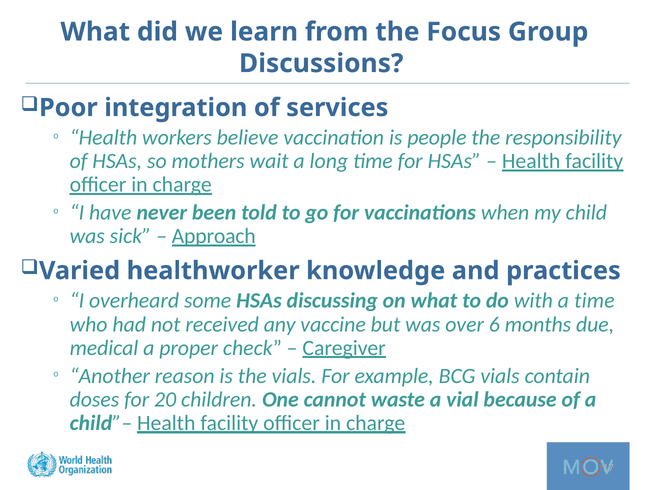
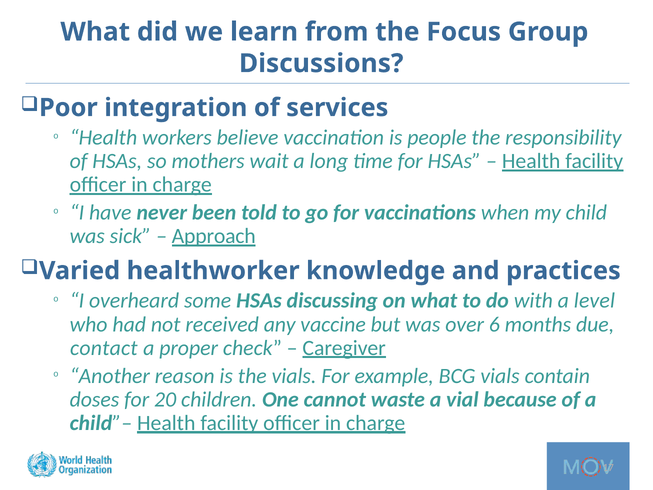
a time: time -> level
medical: medical -> contact
